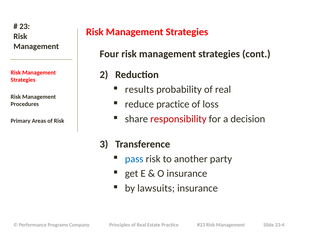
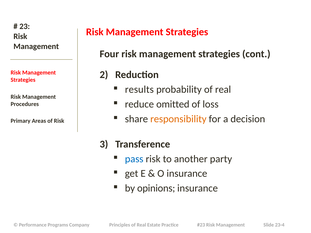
reduce practice: practice -> omitted
responsibility colour: red -> orange
lawsuits: lawsuits -> opinions
